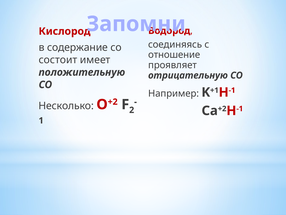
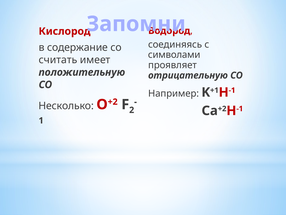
отношение: отношение -> символами
состоит: состоит -> считать
